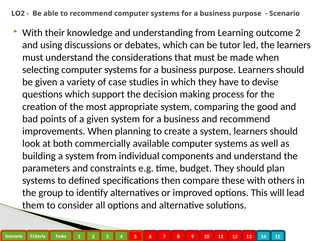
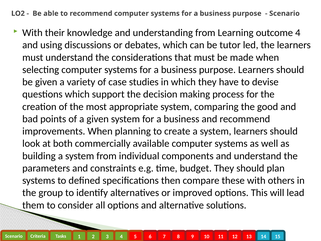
outcome 2: 2 -> 4
